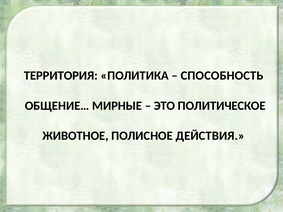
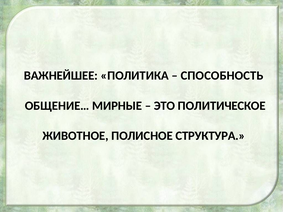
ТЕРРИТОРИЯ: ТЕРРИТОРИЯ -> ВАЖНЕЙШЕЕ
ДЕЙСТВИЯ: ДЕЙСТВИЯ -> СТРУКТУРА
